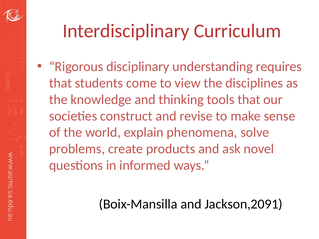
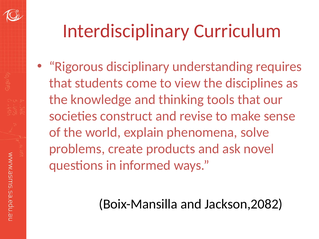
Jackson,2091: Jackson,2091 -> Jackson,2082
